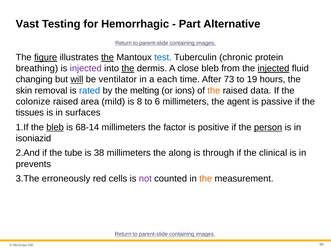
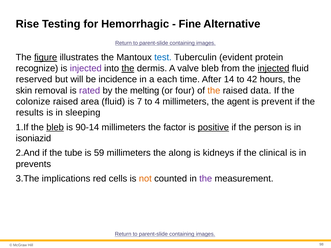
Vast: Vast -> Rise
Part: Part -> Fine
the at (108, 57) underline: present -> none
chronic: chronic -> evident
breathing: breathing -> recognize
close: close -> valve
changing: changing -> reserved
will underline: present -> none
ventilator: ventilator -> incidence
73: 73 -> 14
19: 19 -> 42
rated colour: blue -> purple
ions: ions -> four
area mild: mild -> fluid
8: 8 -> 7
6: 6 -> 4
passive: passive -> prevent
tissues: tissues -> results
surfaces: surfaces -> sleeping
68-14: 68-14 -> 90-14
positive underline: none -> present
person underline: present -> none
38: 38 -> 59
through: through -> kidneys
erroneously: erroneously -> implications
not colour: purple -> orange
the at (206, 179) colour: orange -> purple
